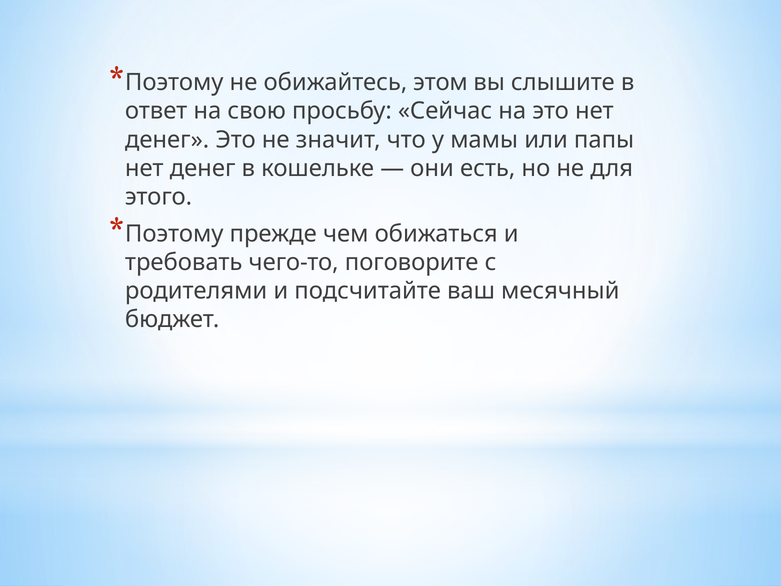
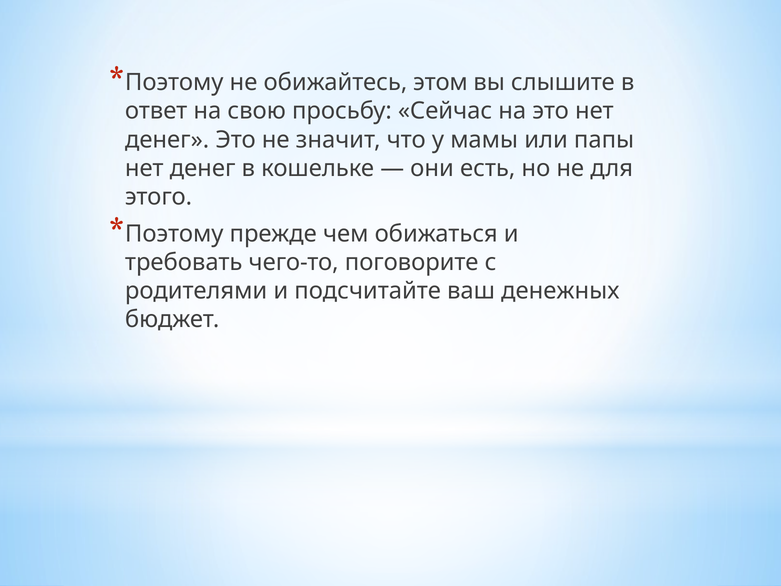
месячный: месячный -> денежных
